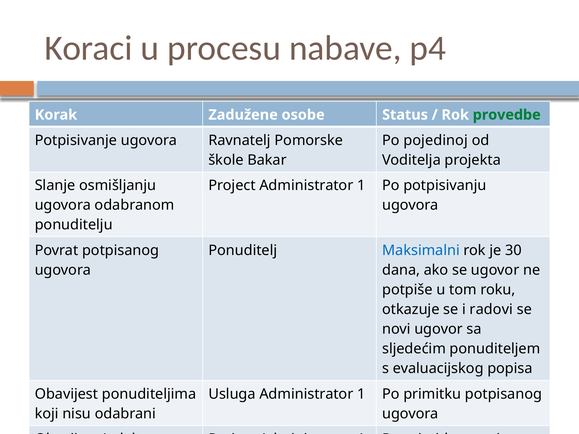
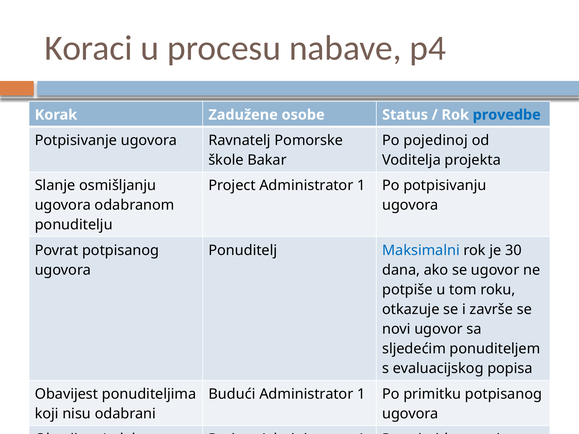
provedbe colour: green -> blue
radovi: radovi -> završe
Usluga: Usluga -> Budući
